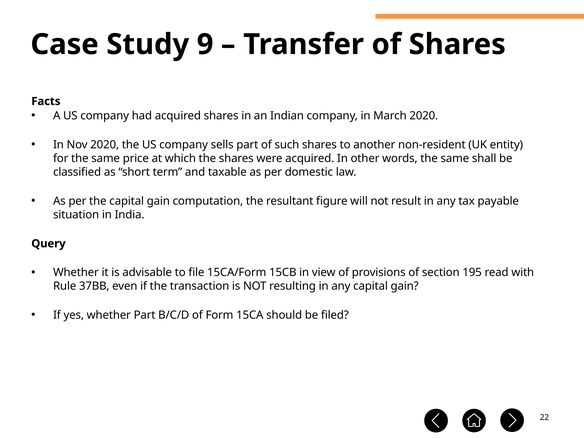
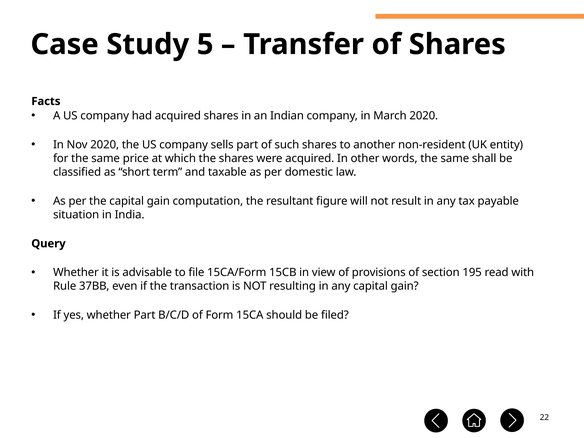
9: 9 -> 5
